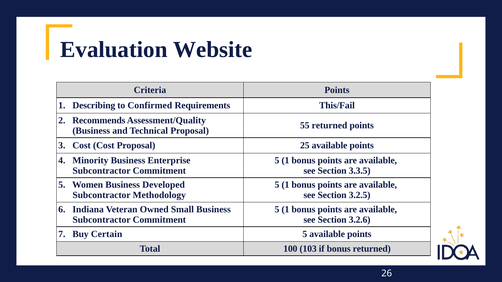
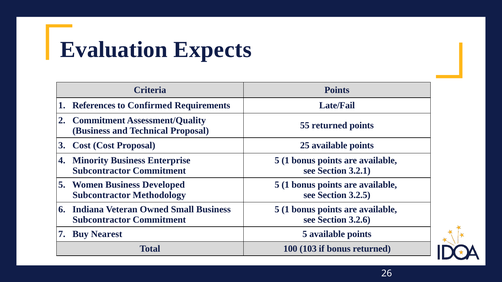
Website: Website -> Expects
Describing: Describing -> References
This/Fail: This/Fail -> Late/Fail
Recommends at (99, 120): Recommends -> Commitment
3.3.5: 3.3.5 -> 3.2.1
Certain: Certain -> Nearest
